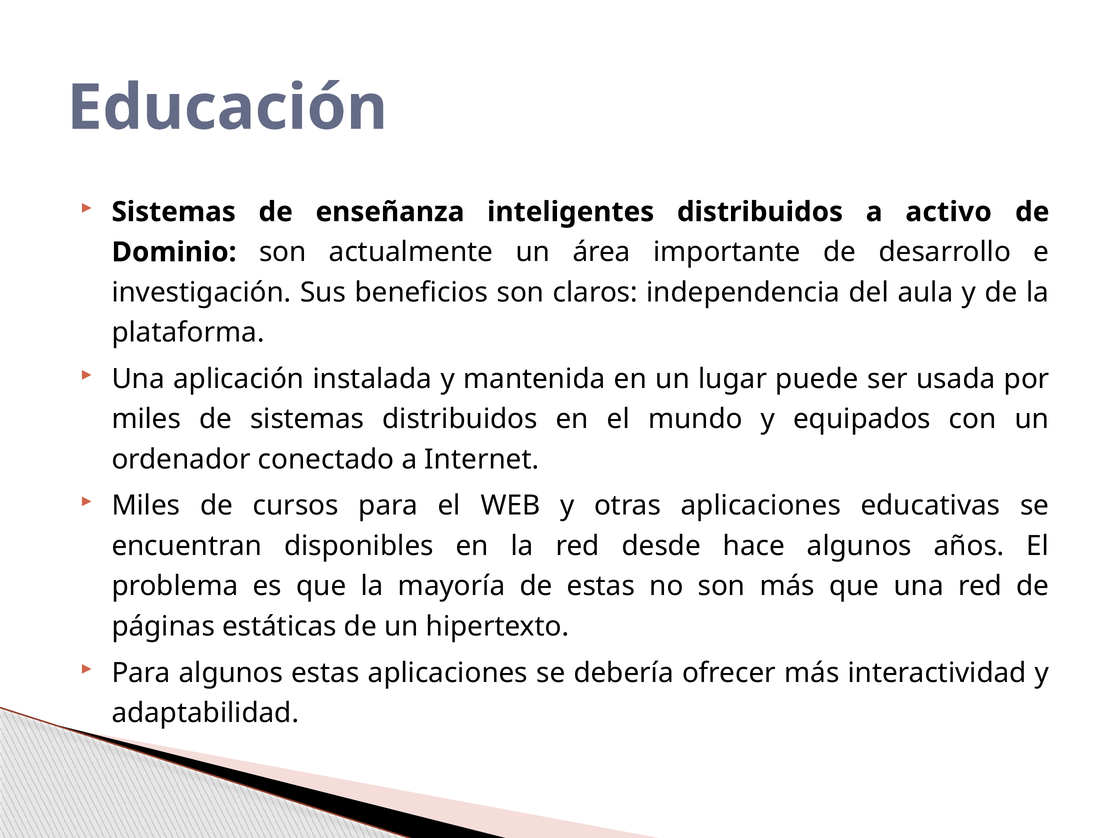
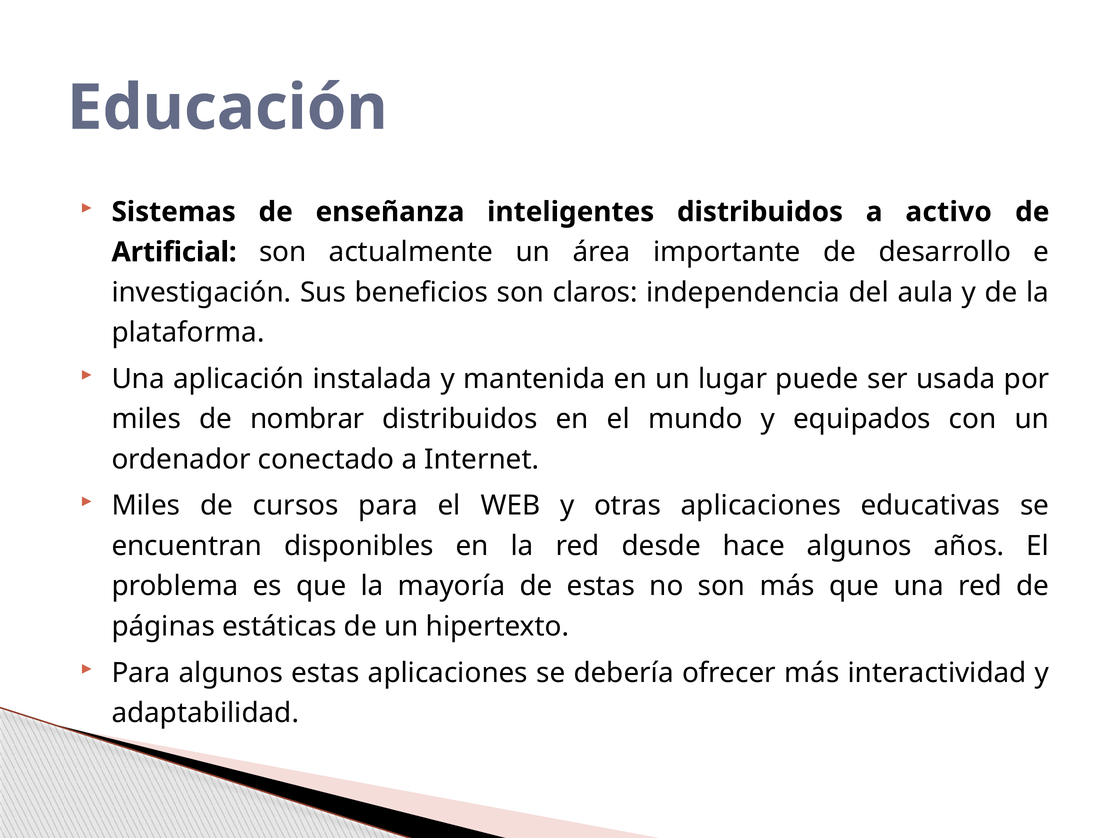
Dominio: Dominio -> Artificial
de sistemas: sistemas -> nombrar
